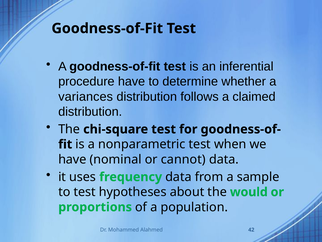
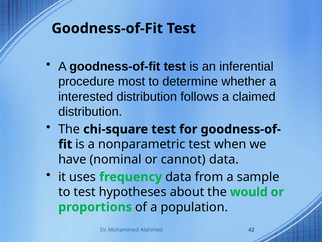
procedure have: have -> most
variances: variances -> interested
